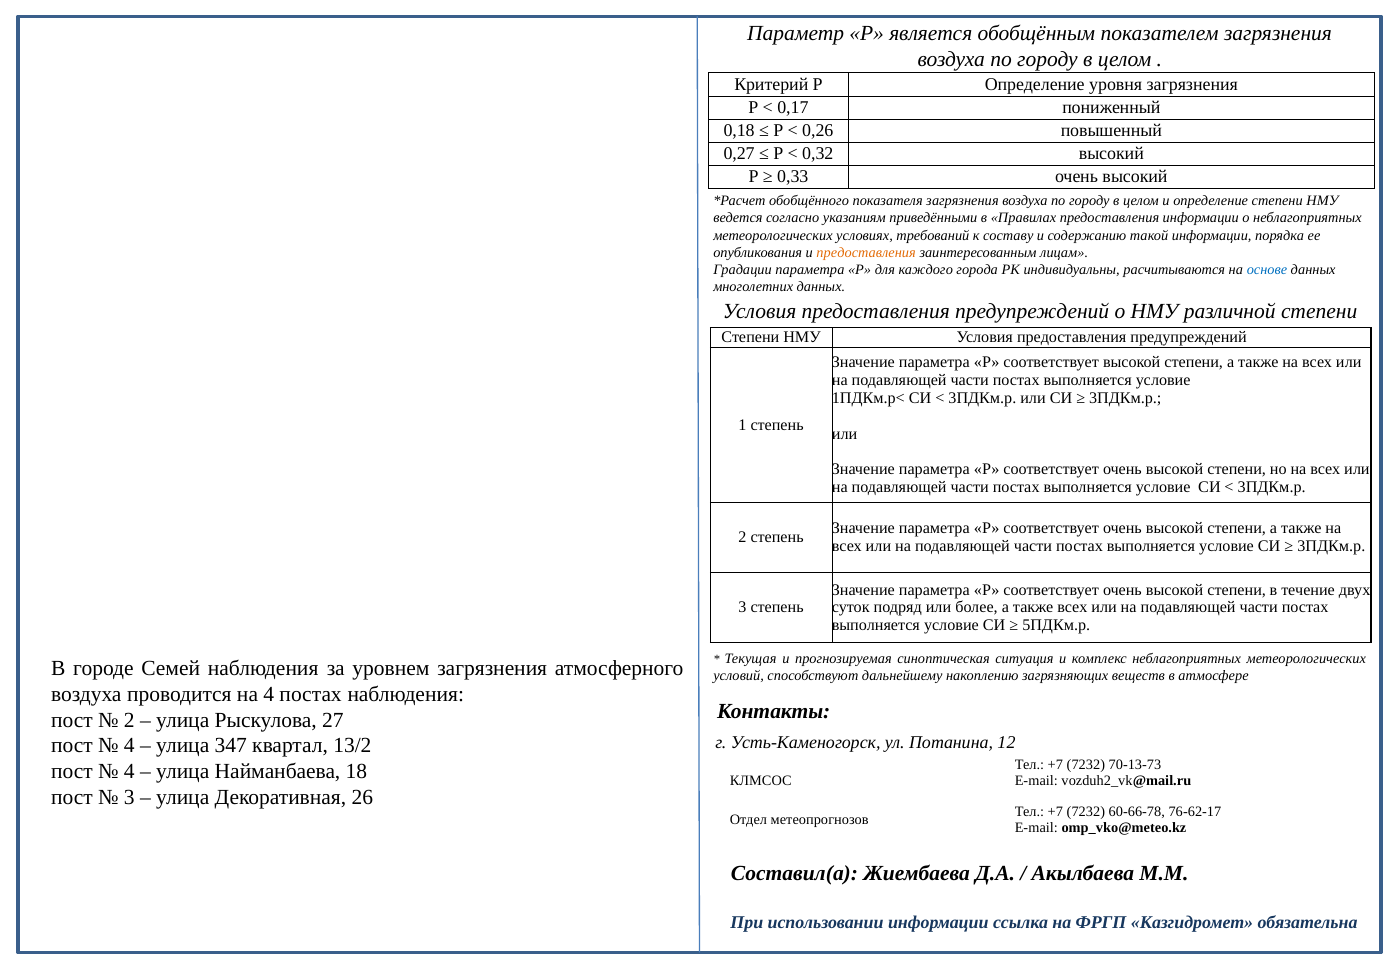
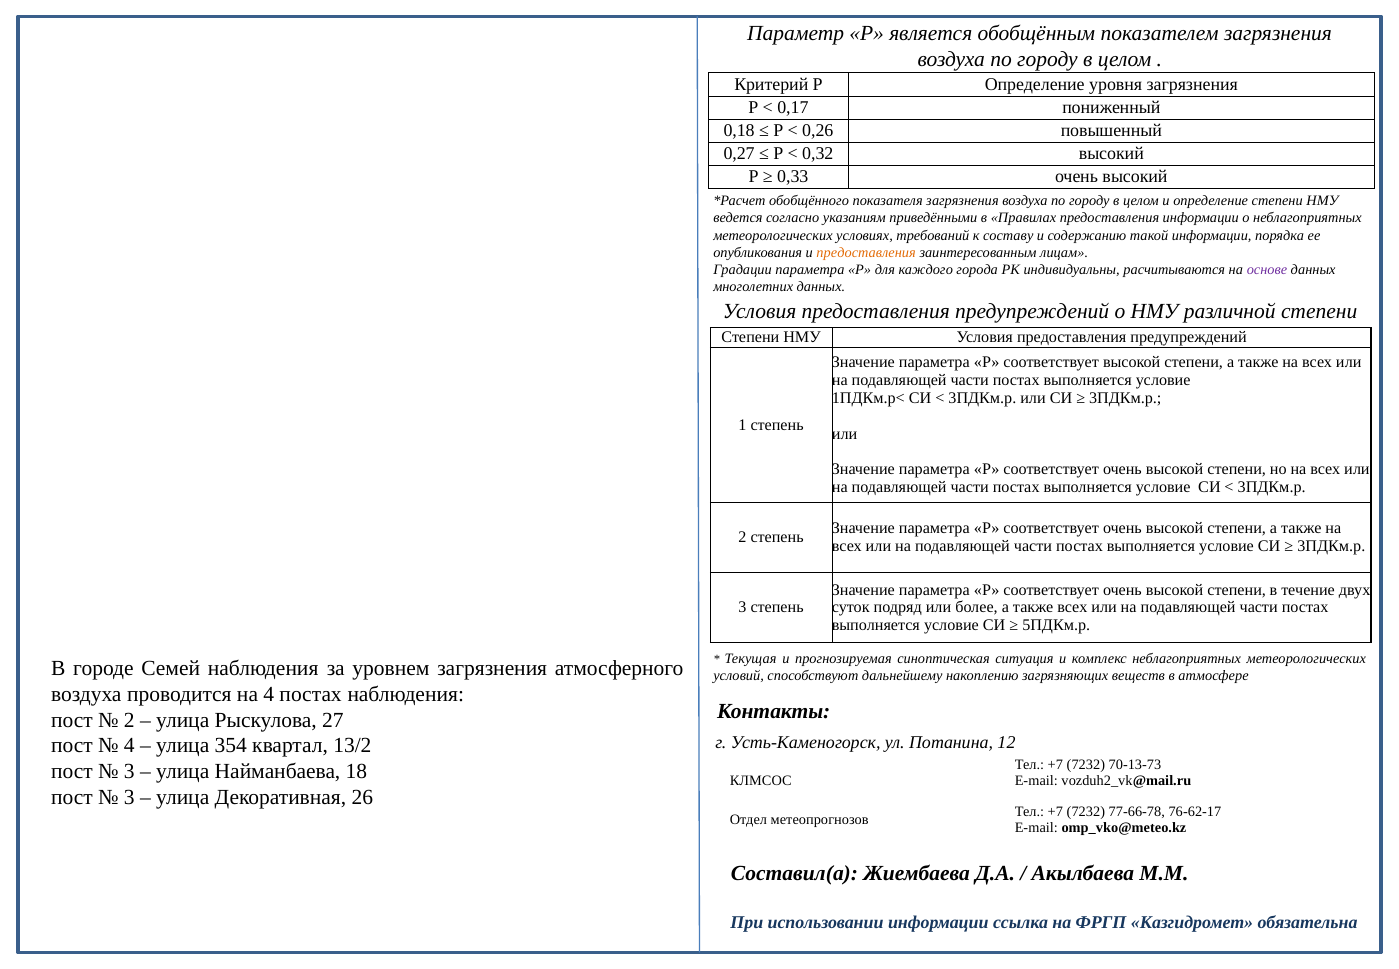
основе colour: blue -> purple
347: 347 -> 354
4 at (129, 771): 4 -> 3
60-66-78: 60-66-78 -> 77-66-78
